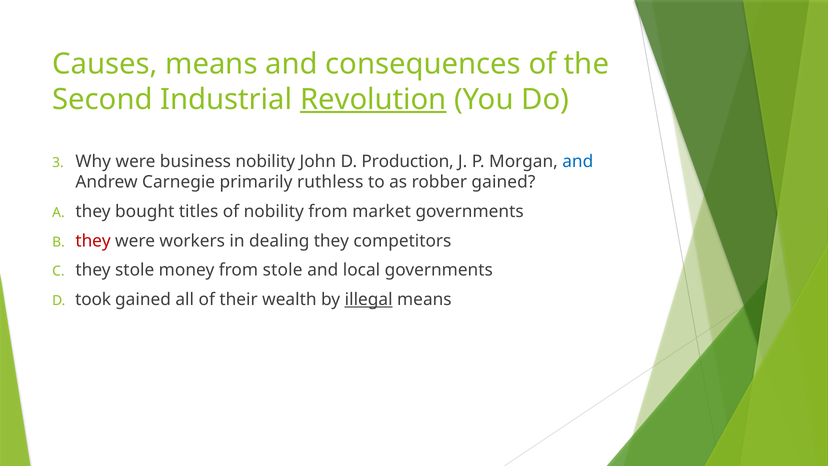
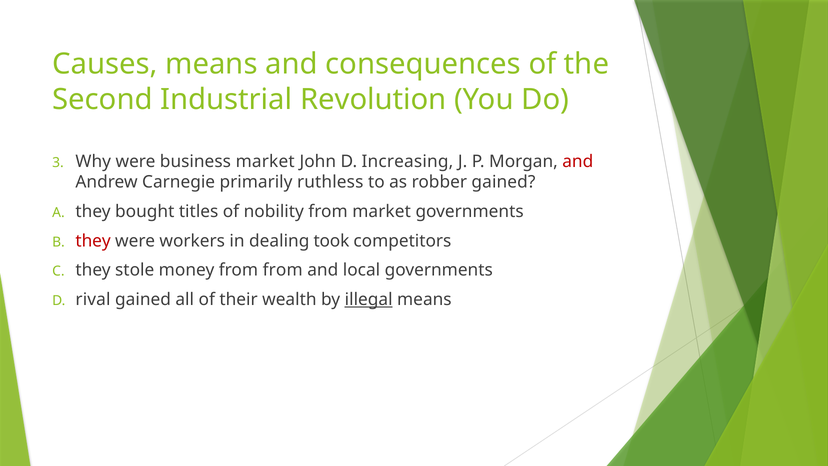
Revolution underline: present -> none
business nobility: nobility -> market
Production: Production -> Increasing
and at (578, 161) colour: blue -> red
dealing they: they -> took
from stole: stole -> from
took: took -> rival
